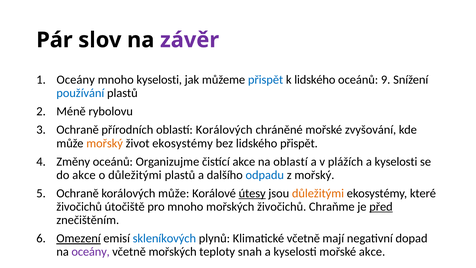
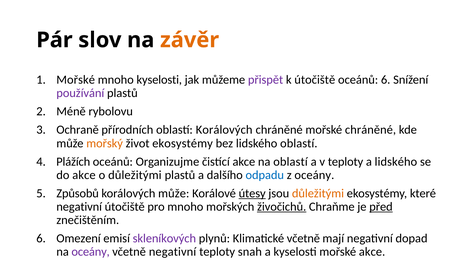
závěr colour: purple -> orange
1 Oceány: Oceány -> Mořské
přispět at (266, 80) colour: blue -> purple
k lidského: lidského -> útočiště
oceánů 9: 9 -> 6
používání colour: blue -> purple
mořské zvyšování: zvyšování -> chráněné
lidského přispět: přispět -> oblastí
Změny: Změny -> Plážích
v plážích: plážích -> teploty
kyselosti at (396, 161): kyselosti -> lidského
z mořský: mořský -> oceány
Ochraně at (78, 193): Ochraně -> Způsobů
živočichů at (79, 207): živočichů -> negativní
živočichů at (282, 207) underline: none -> present
Omezení underline: present -> none
skleníkových colour: blue -> purple
včetně mořských: mořských -> negativní
